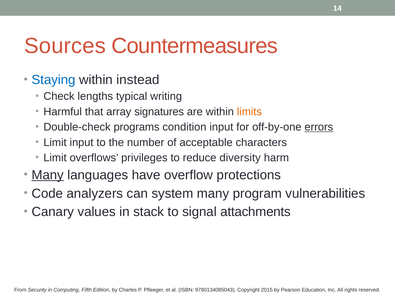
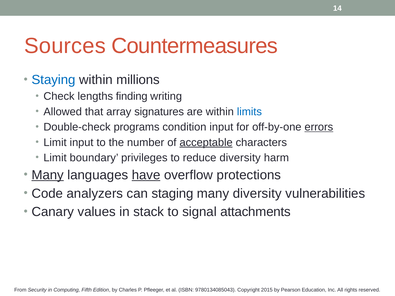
instead: instead -> millions
typical: typical -> finding
Harmful: Harmful -> Allowed
limits colour: orange -> blue
acceptable underline: none -> present
overflows: overflows -> boundary
have underline: none -> present
system: system -> staging
many program: program -> diversity
